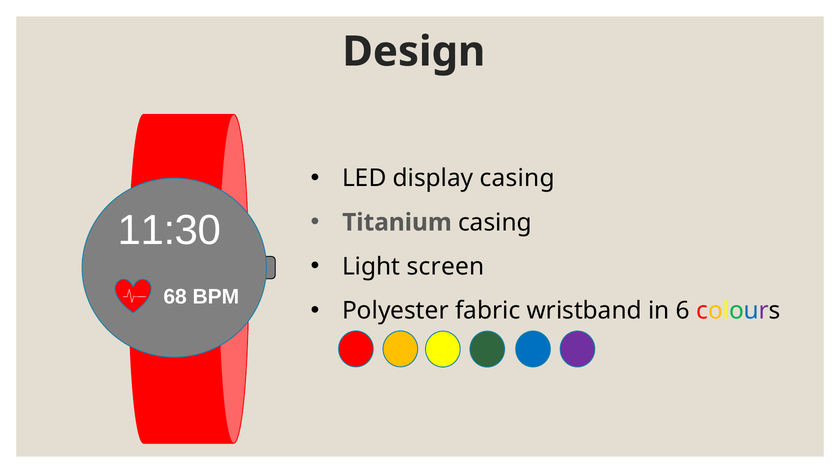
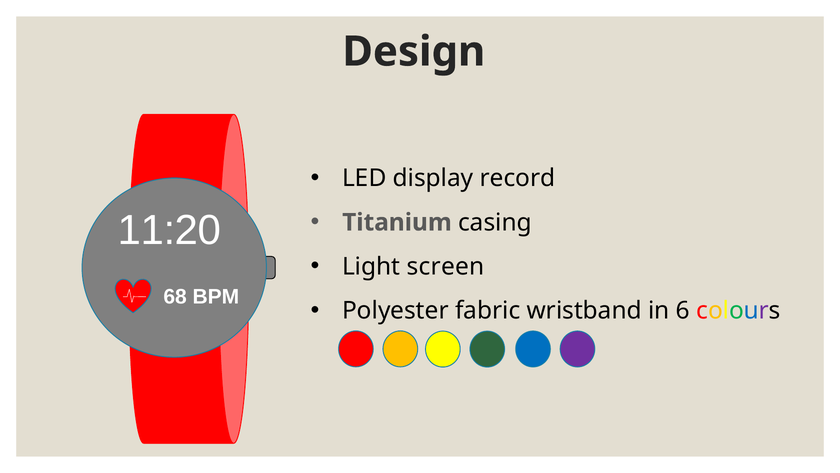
display casing: casing -> record
11:30: 11:30 -> 11:20
